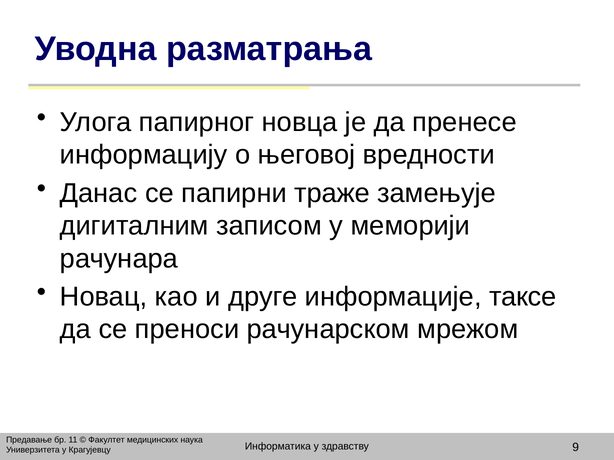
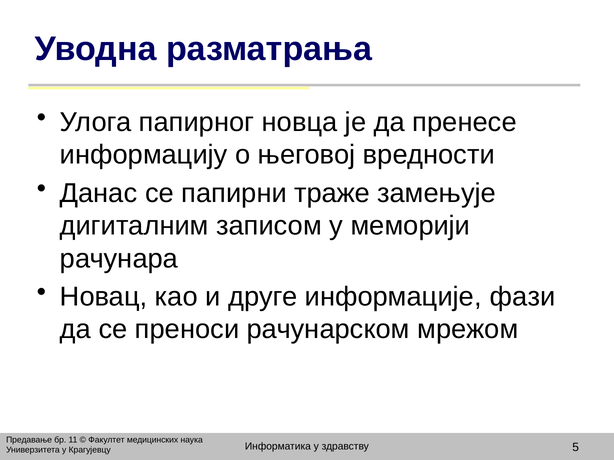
таксе: таксе -> фази
9: 9 -> 5
